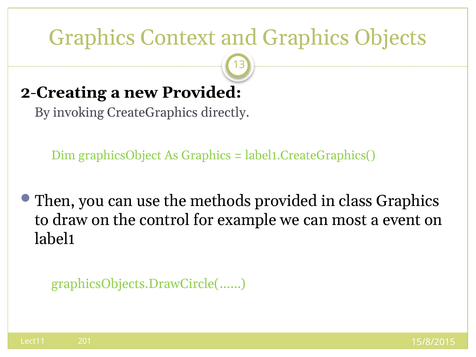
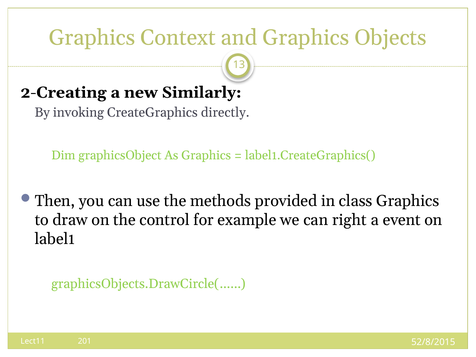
new Provided: Provided -> Similarly
most: most -> right
15/8/2015: 15/8/2015 -> 52/8/2015
